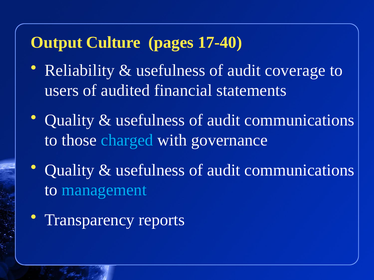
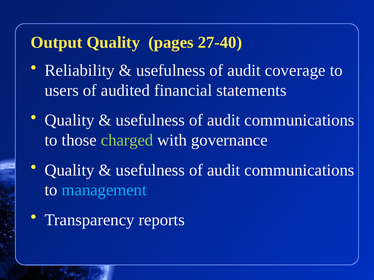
Output Culture: Culture -> Quality
17-40: 17-40 -> 27-40
charged colour: light blue -> light green
